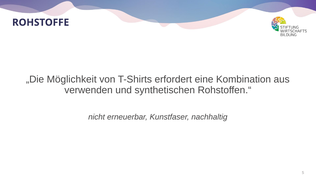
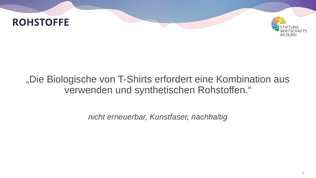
Möglichkeit: Möglichkeit -> Biologische
